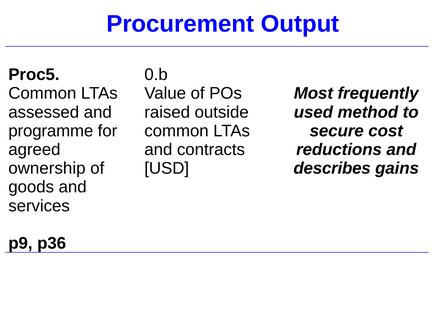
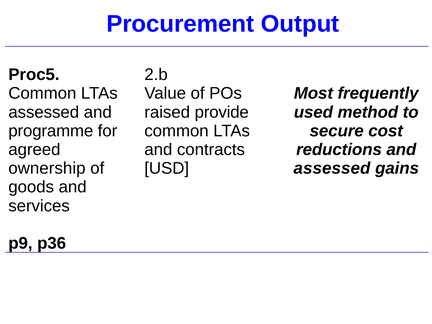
0.b: 0.b -> 2.b
outside: outside -> provide
describes at (332, 168): describes -> assessed
